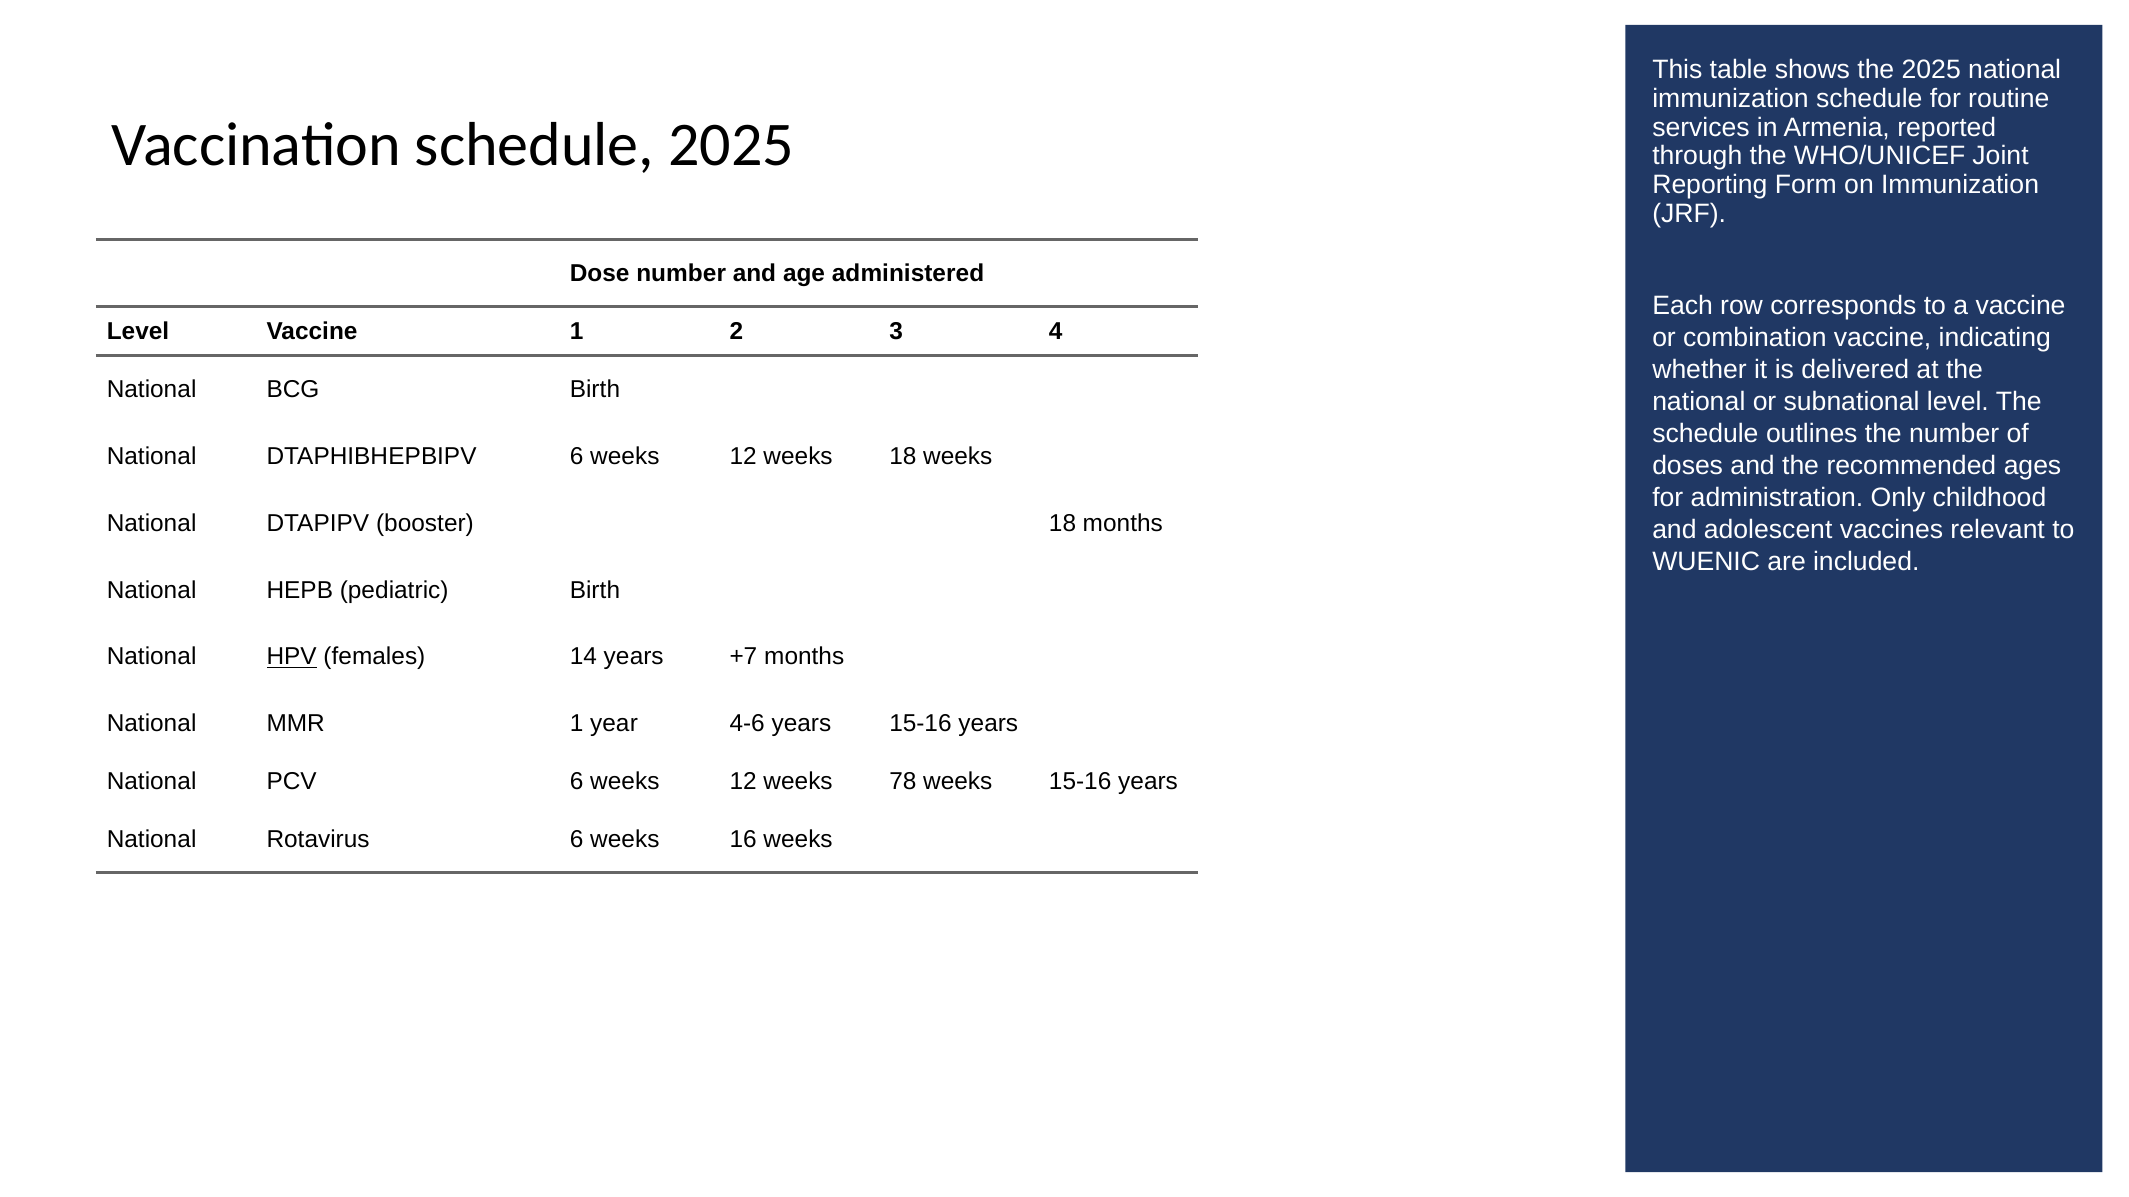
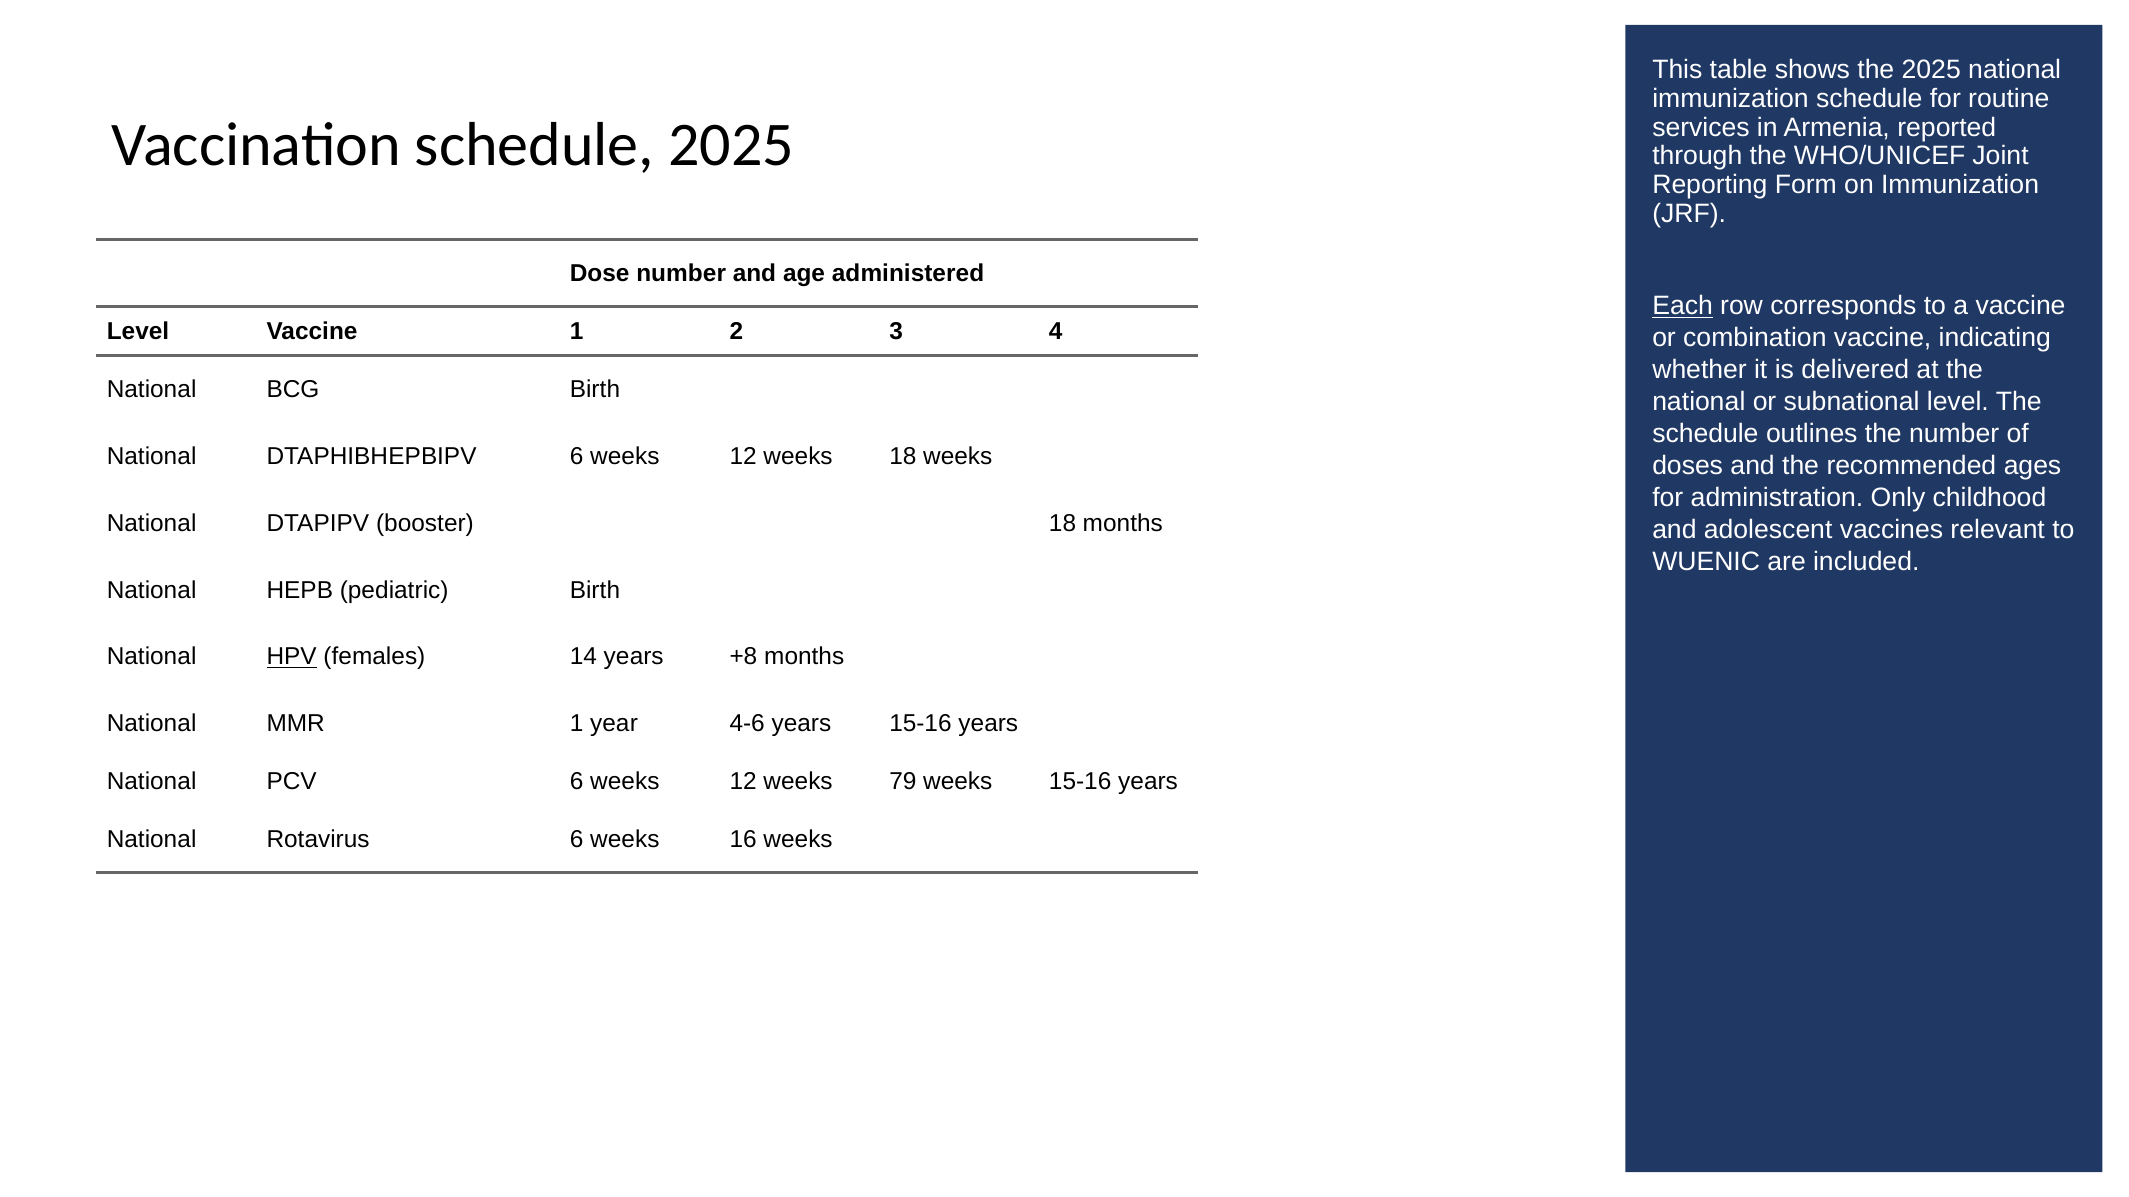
Each underline: none -> present
+7: +7 -> +8
78: 78 -> 79
